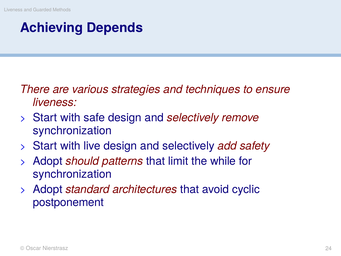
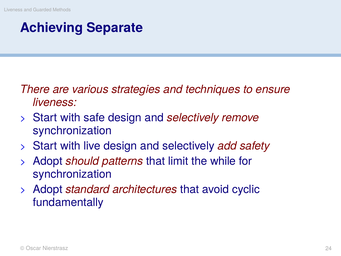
Depends: Depends -> Separate
postponement: postponement -> fundamentally
